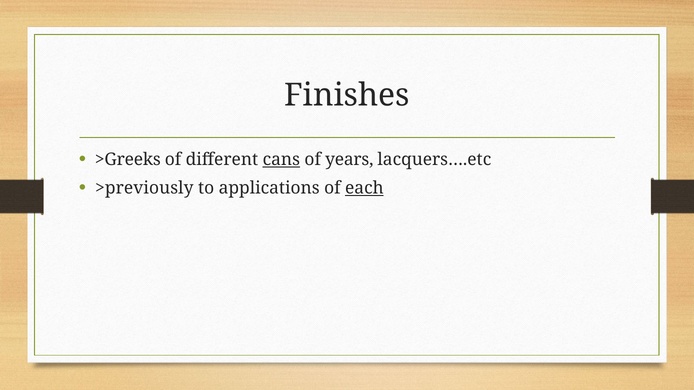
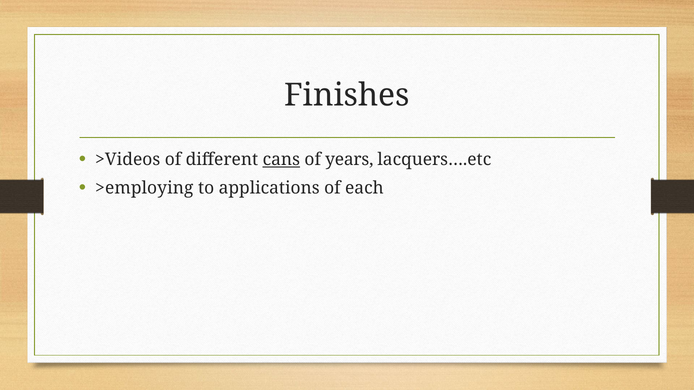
>Greeks: >Greeks -> >Videos
>previously: >previously -> >employing
each underline: present -> none
